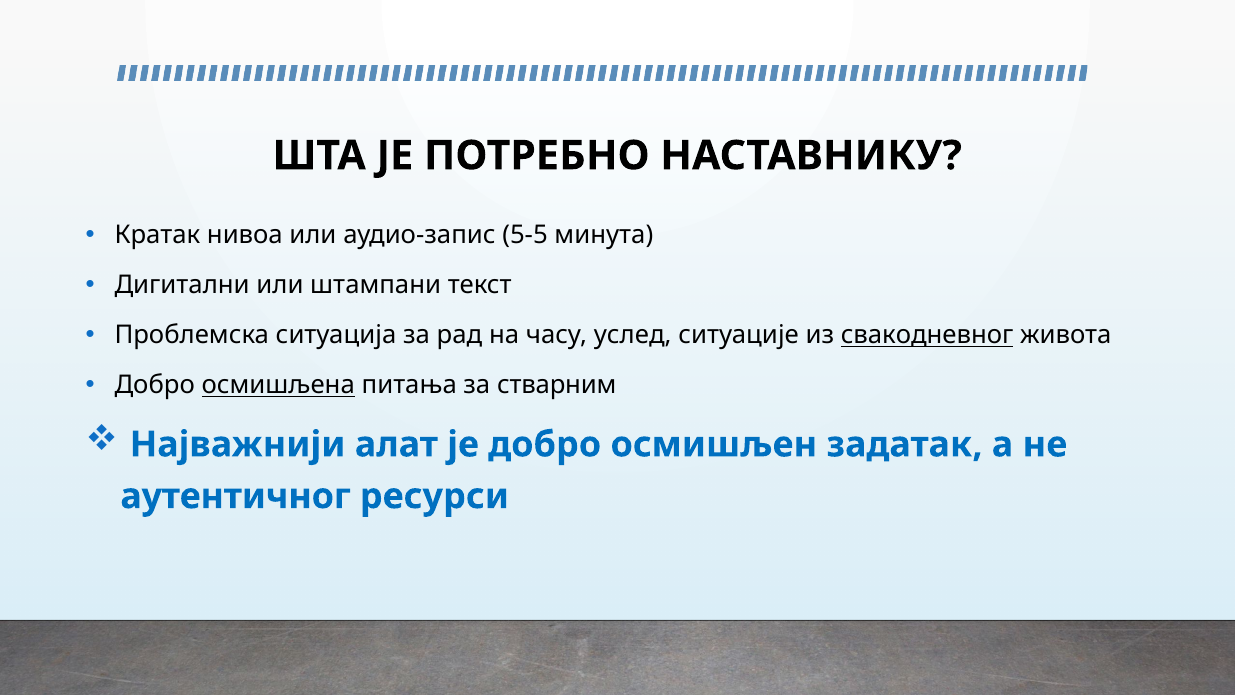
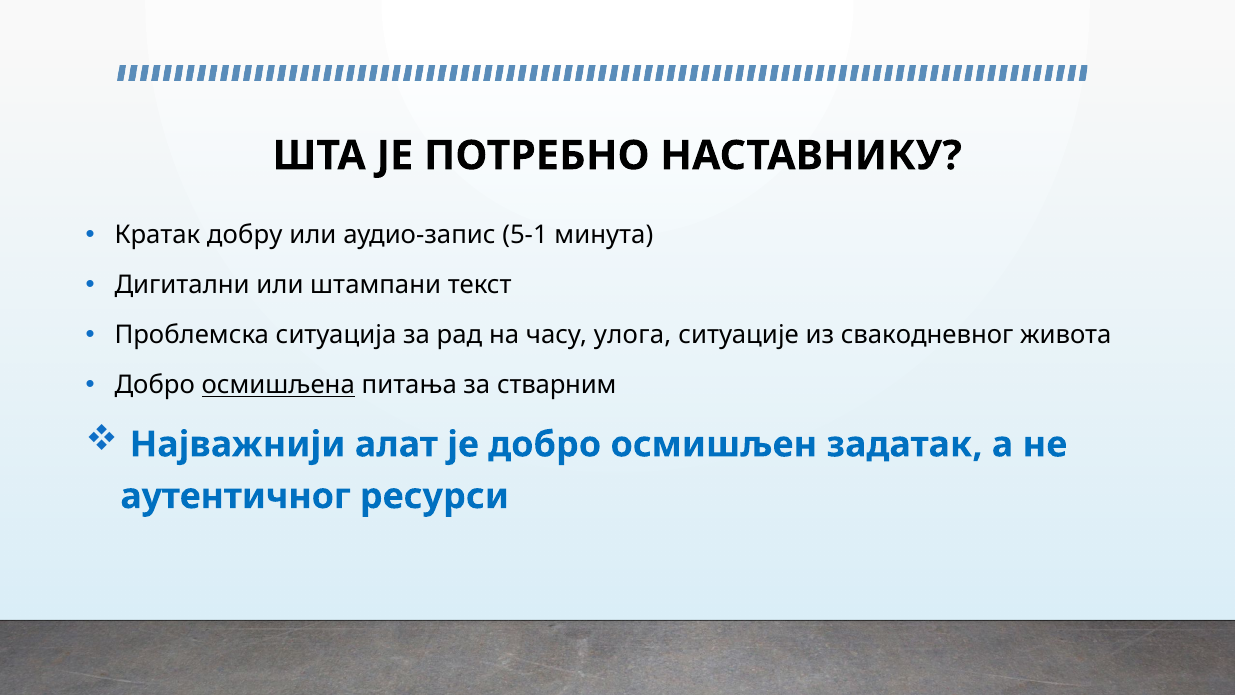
нивоа: нивоа -> добру
5-5: 5-5 -> 5-1
услед: услед -> улога
свакодневног underline: present -> none
